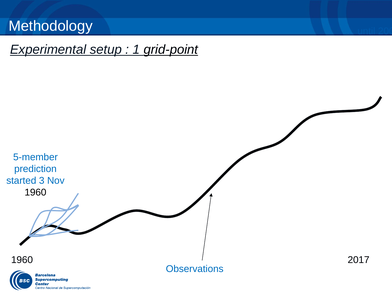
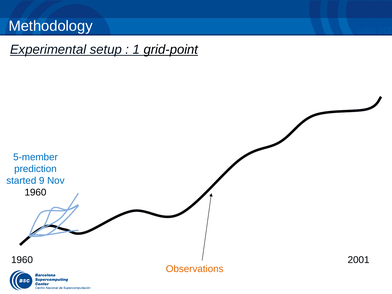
3: 3 -> 9
2017: 2017 -> 2001
Observations colour: blue -> orange
